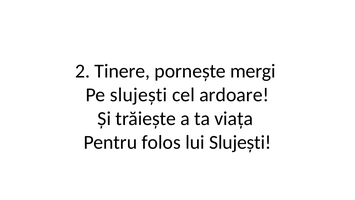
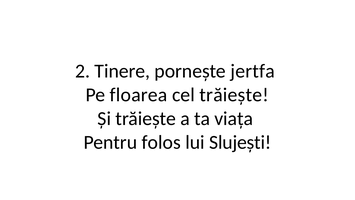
mergi: mergi -> jertfa
Pe slujești: slujești -> floarea
cel ardoare: ardoare -> trăiește
